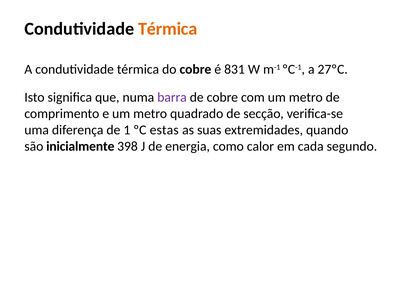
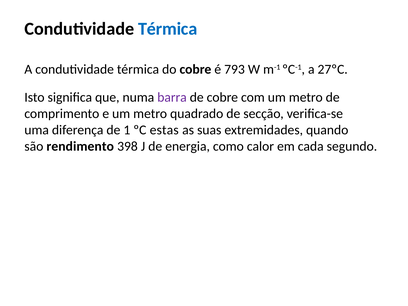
Térmica at (168, 29) colour: orange -> blue
831: 831 -> 793
inicialmente: inicialmente -> rendimento
